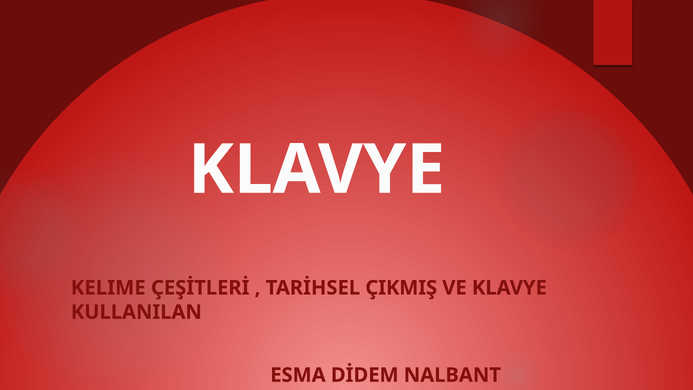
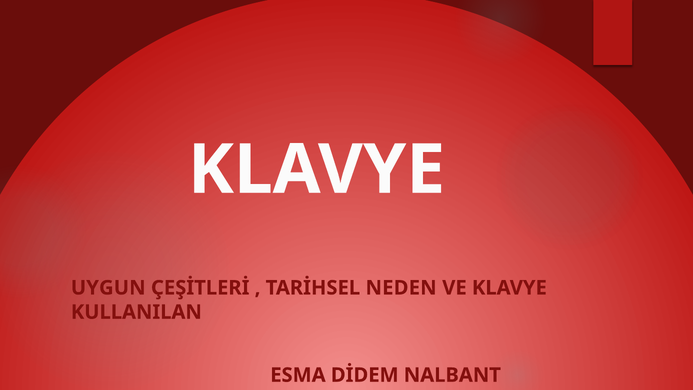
KELIME: KELIME -> UYGUN
ÇIKMIŞ: ÇIKMIŞ -> NEDEN
